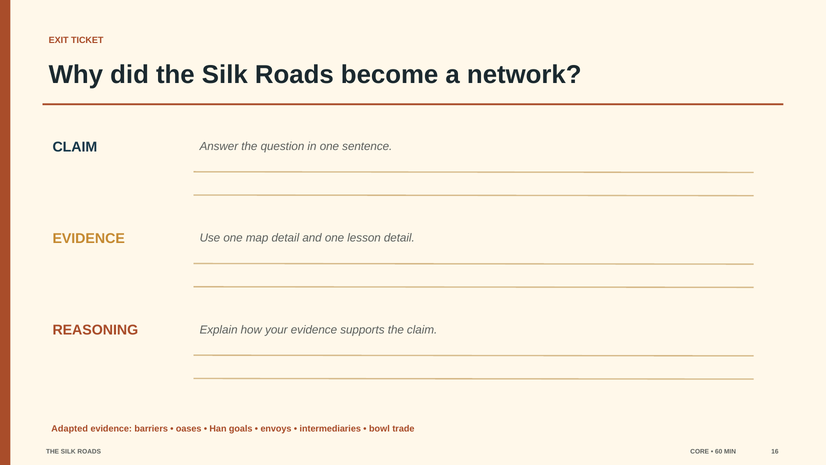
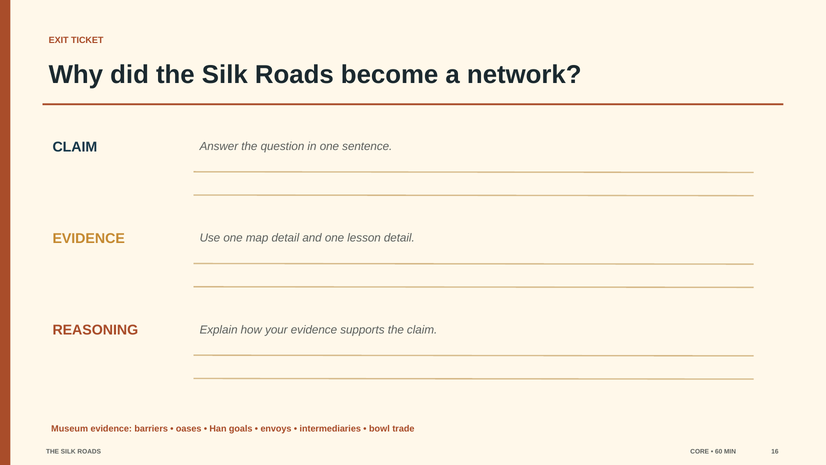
Adapted: Adapted -> Museum
